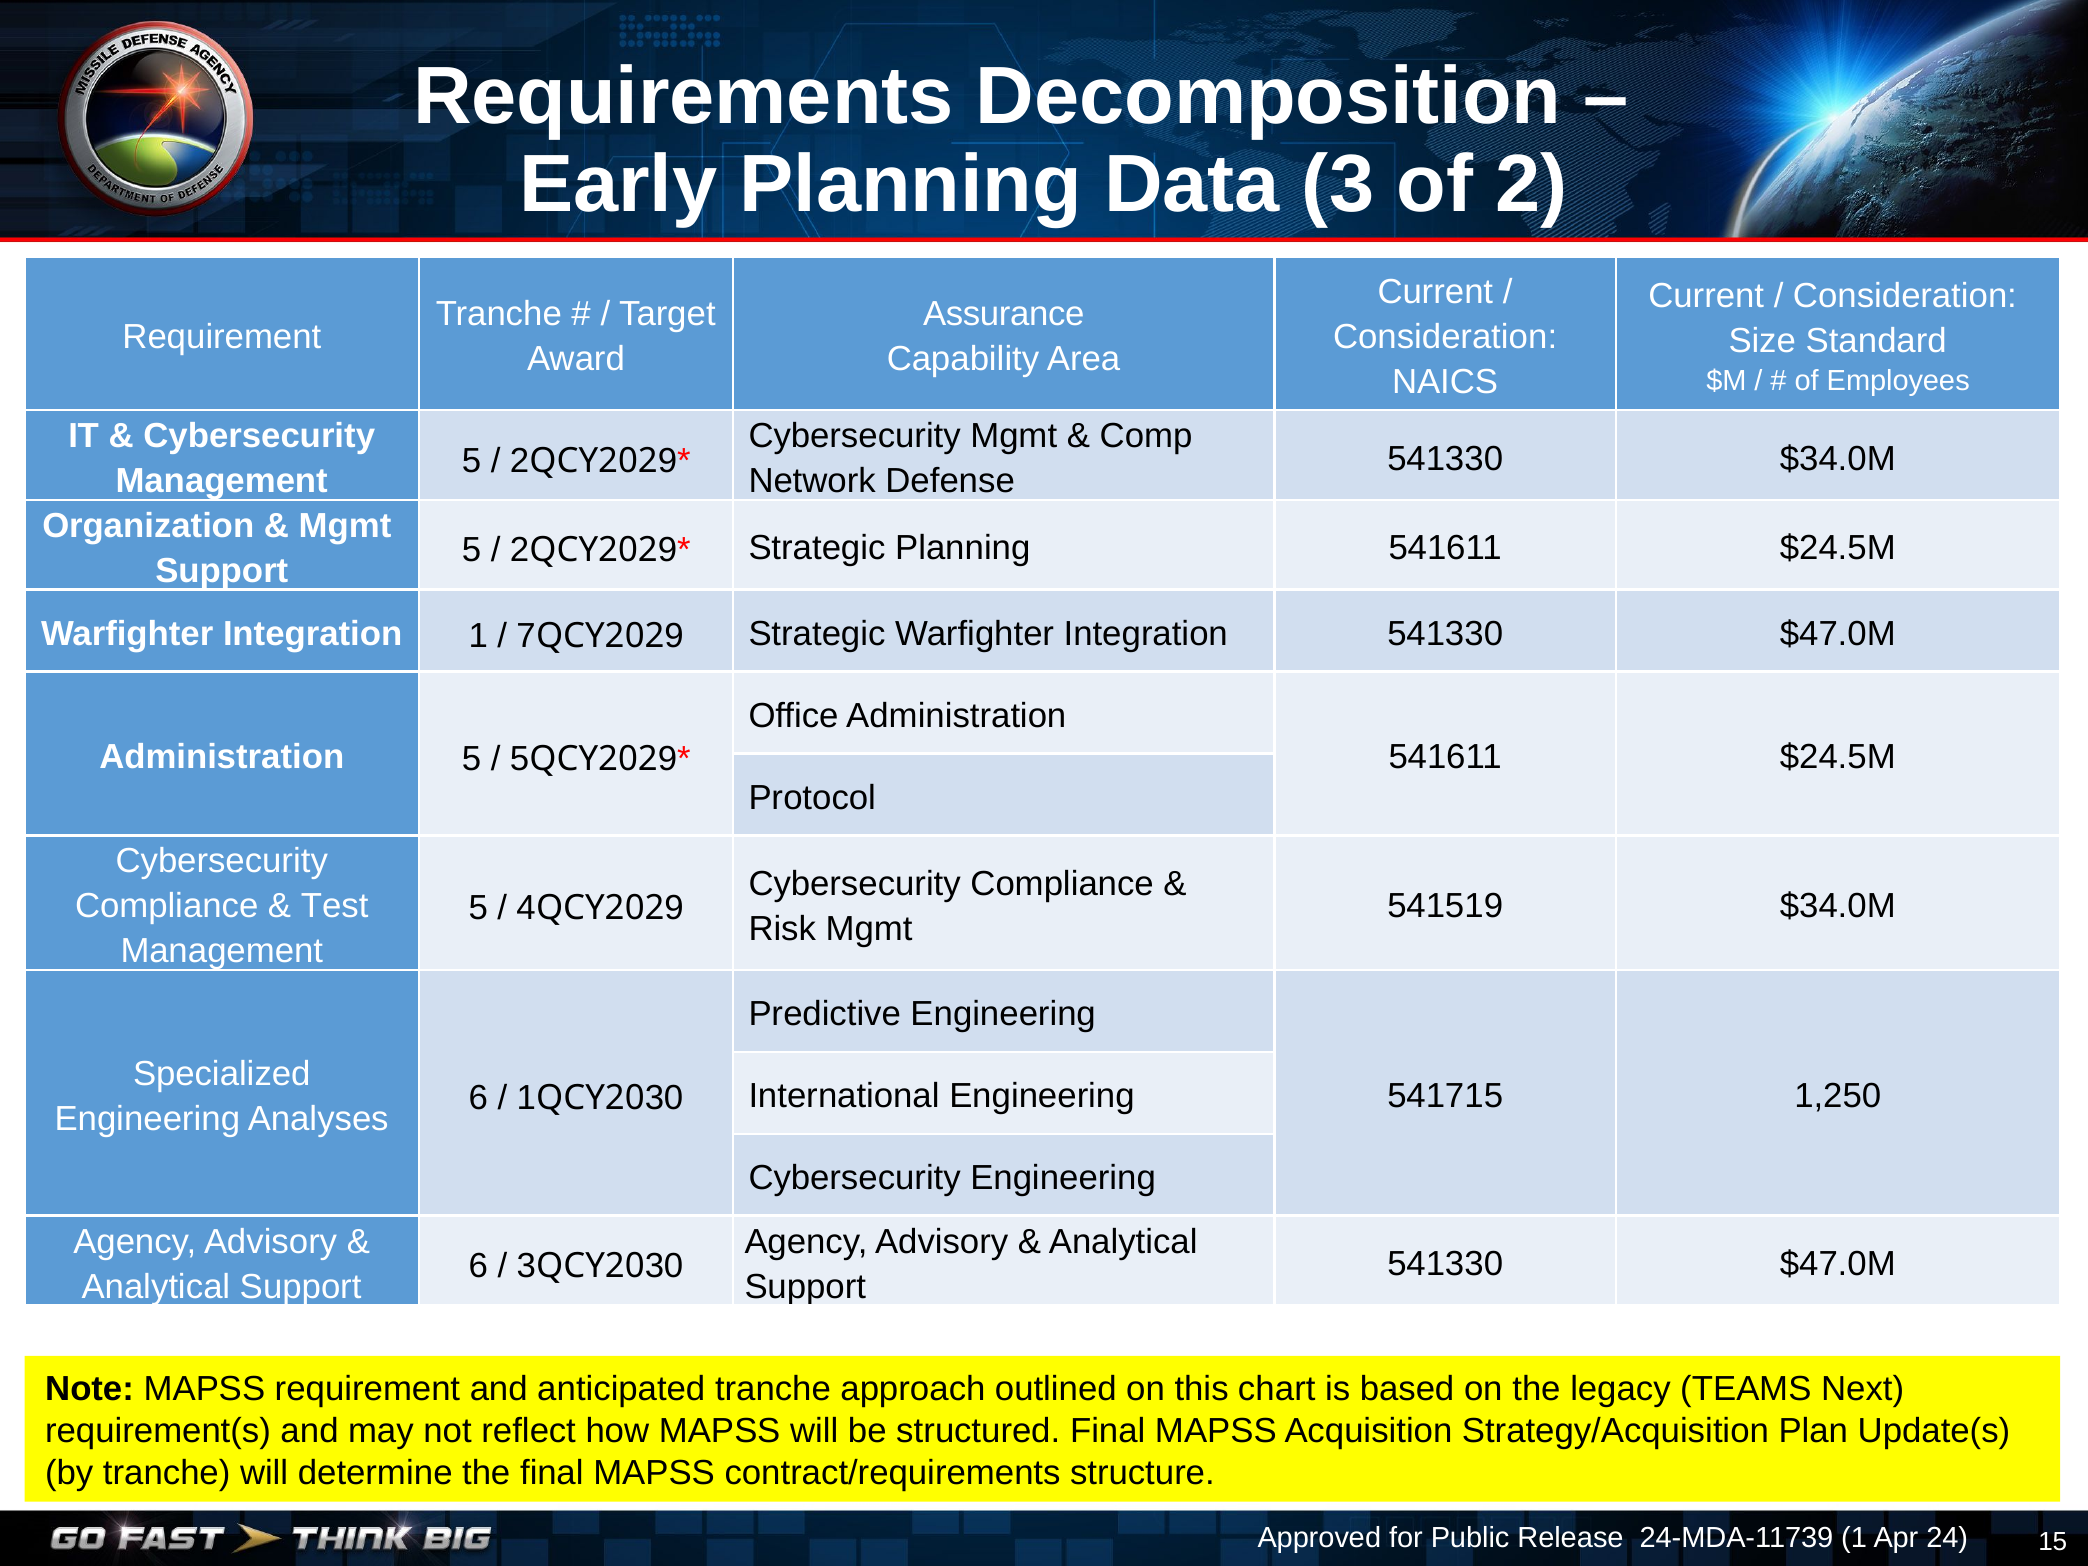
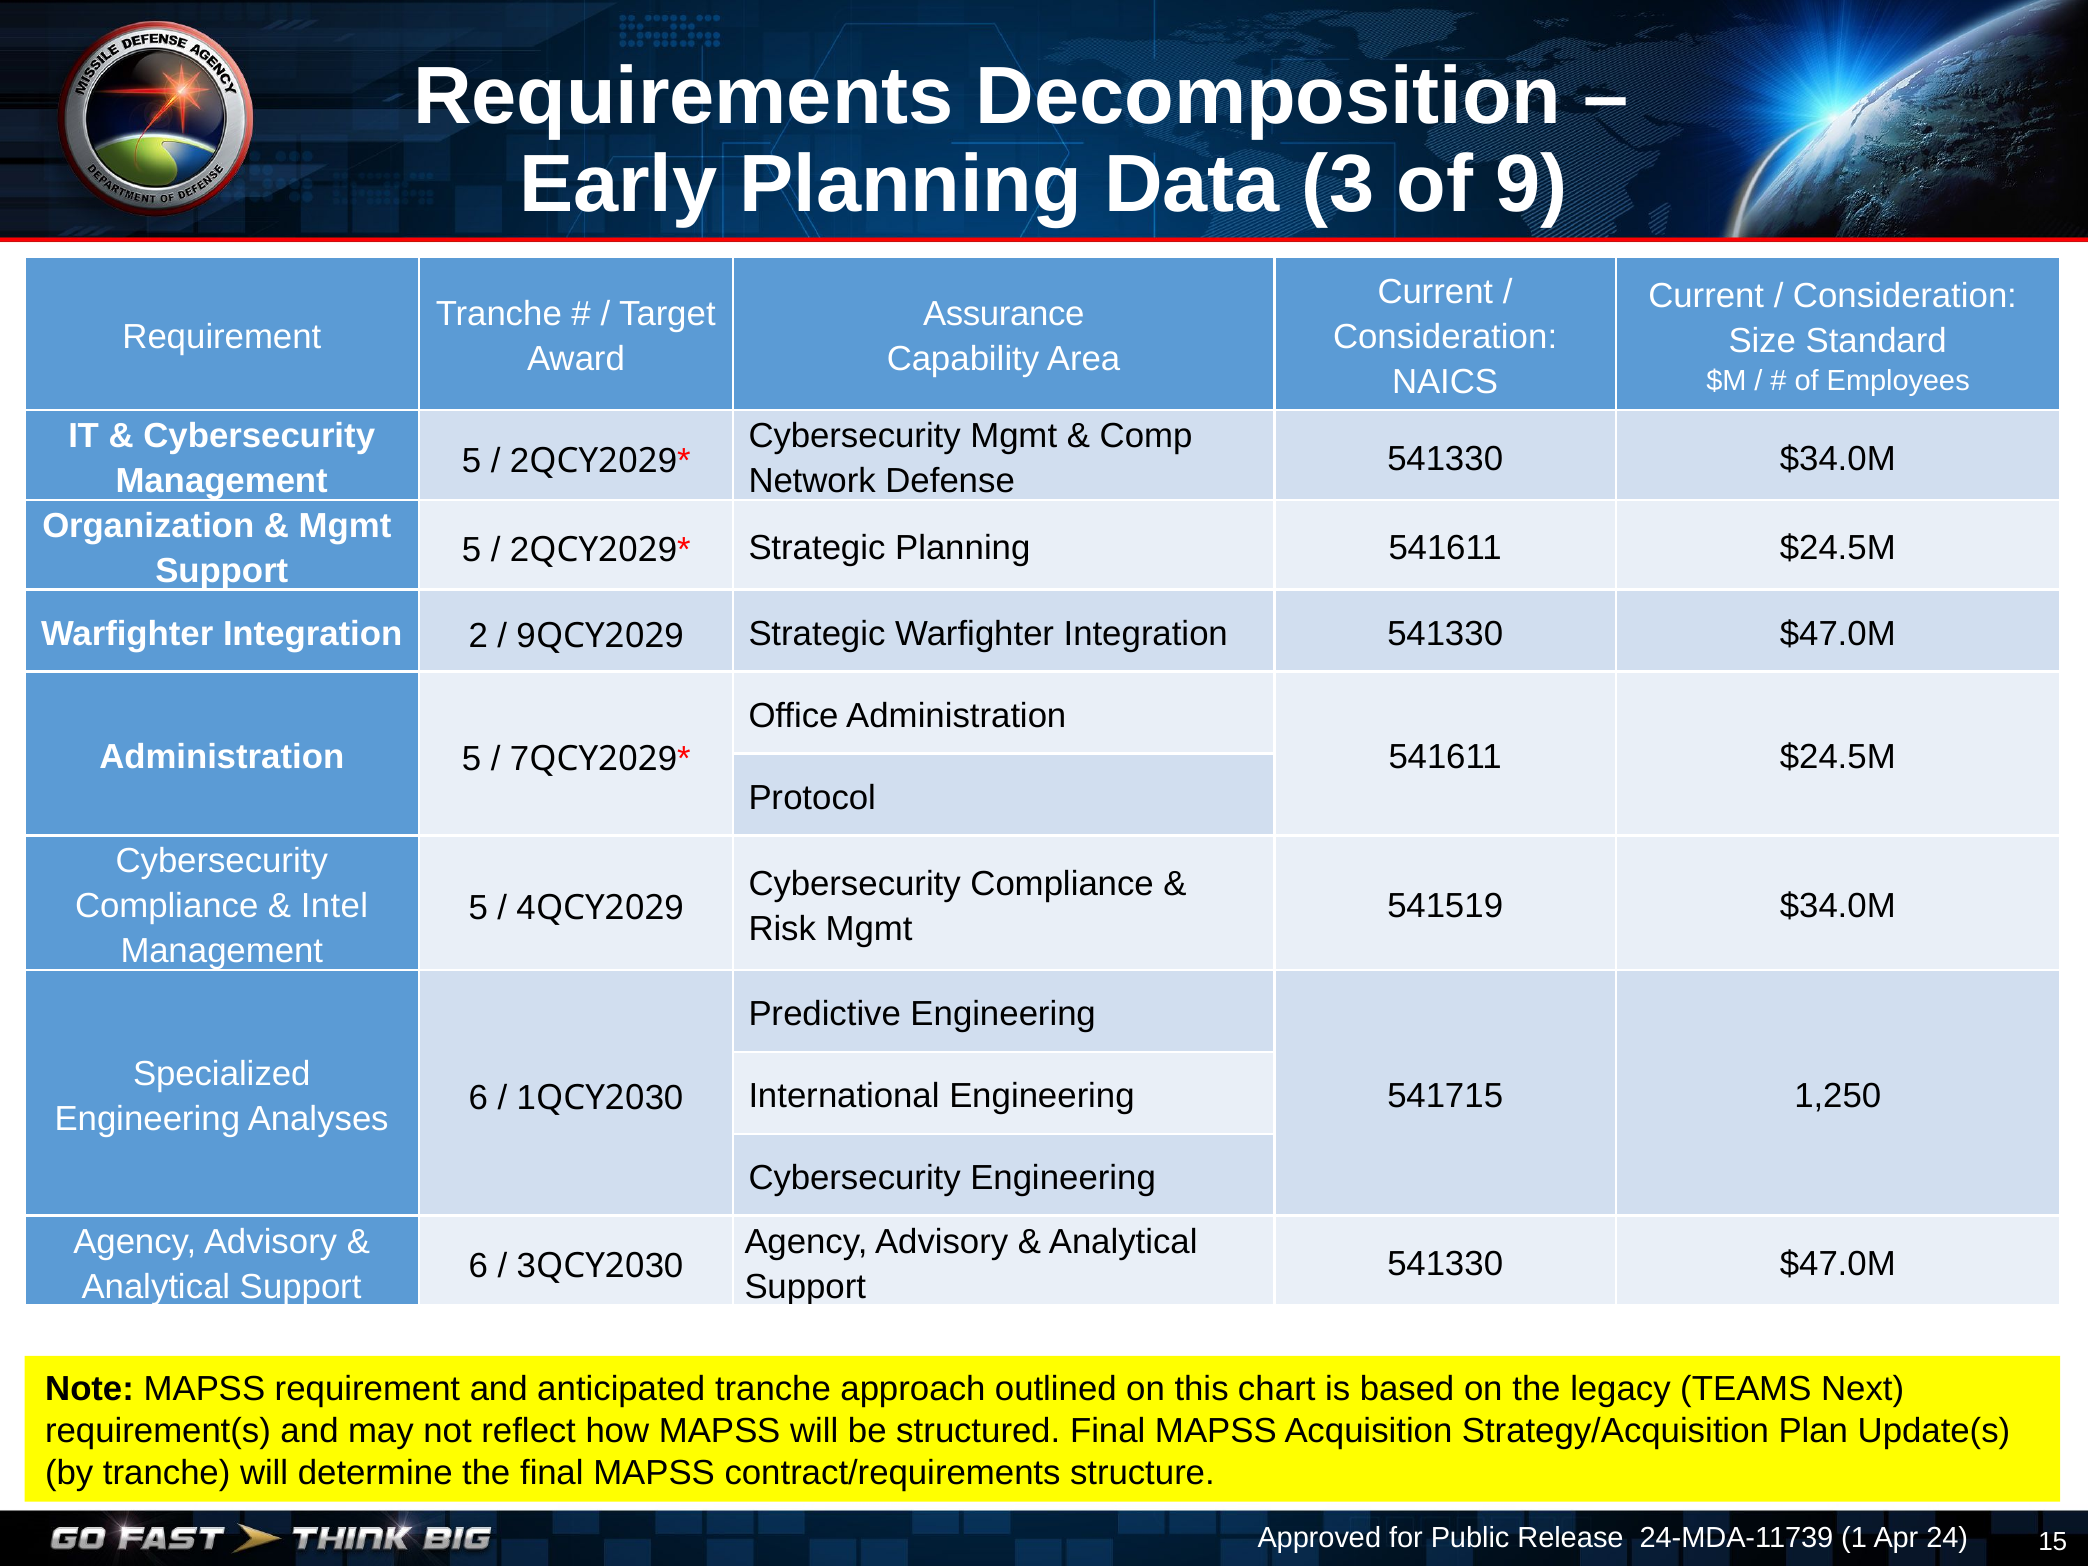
of 2: 2 -> 9
Integration 1: 1 -> 2
7 at (526, 636): 7 -> 9
5 at (520, 759): 5 -> 7
Test: Test -> Intel
